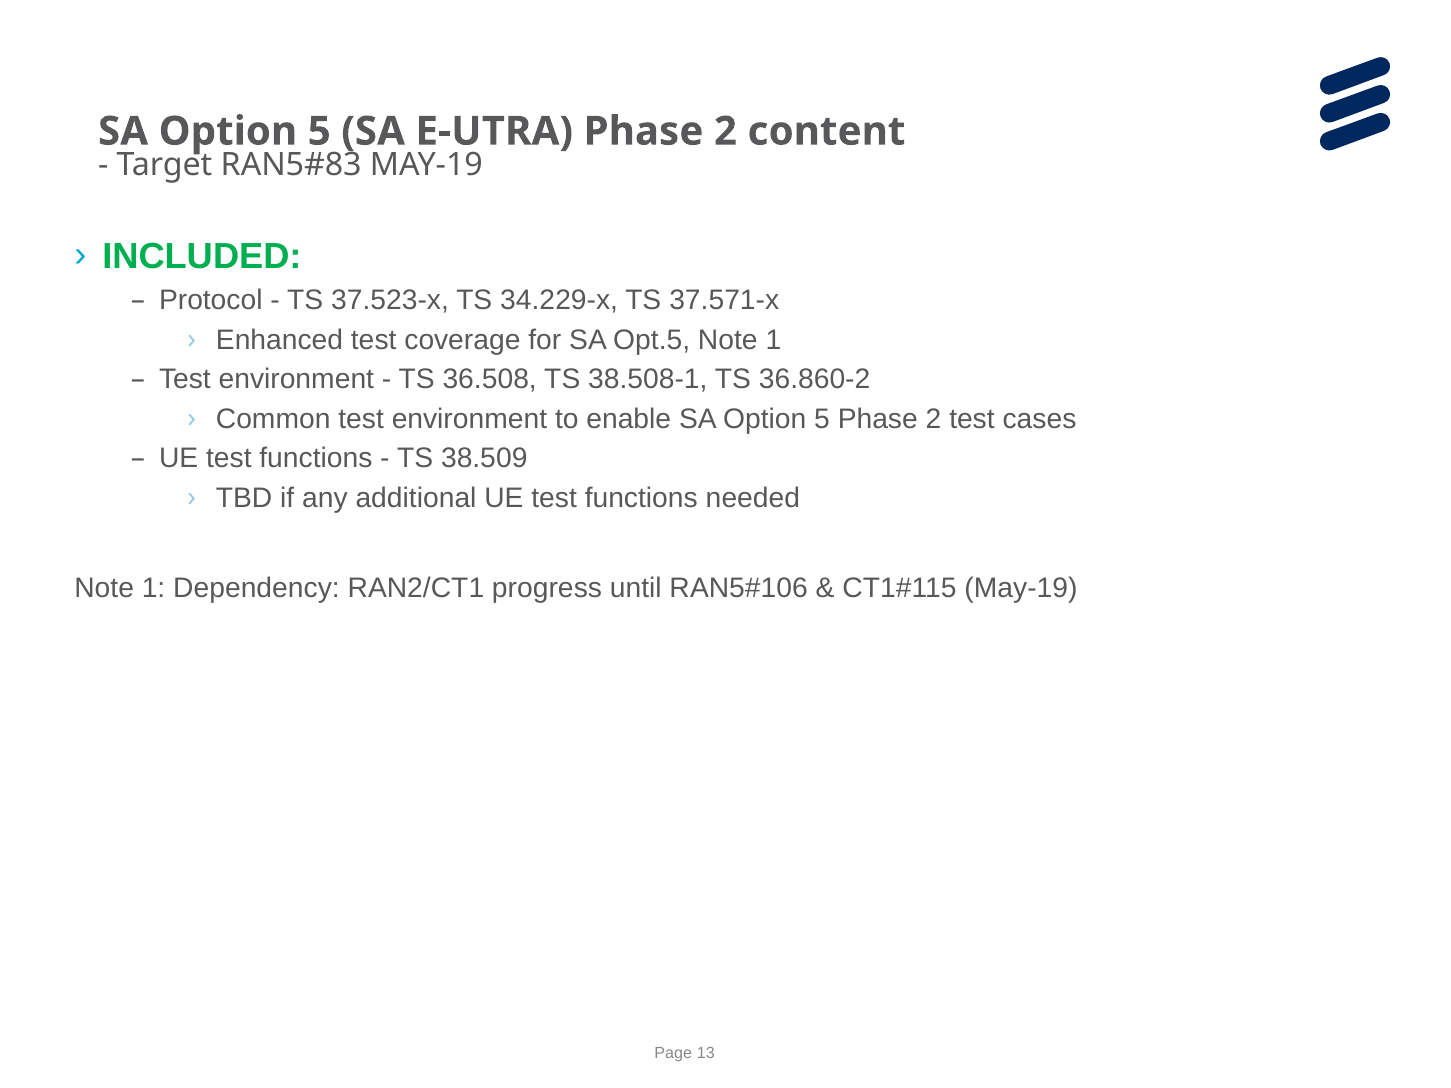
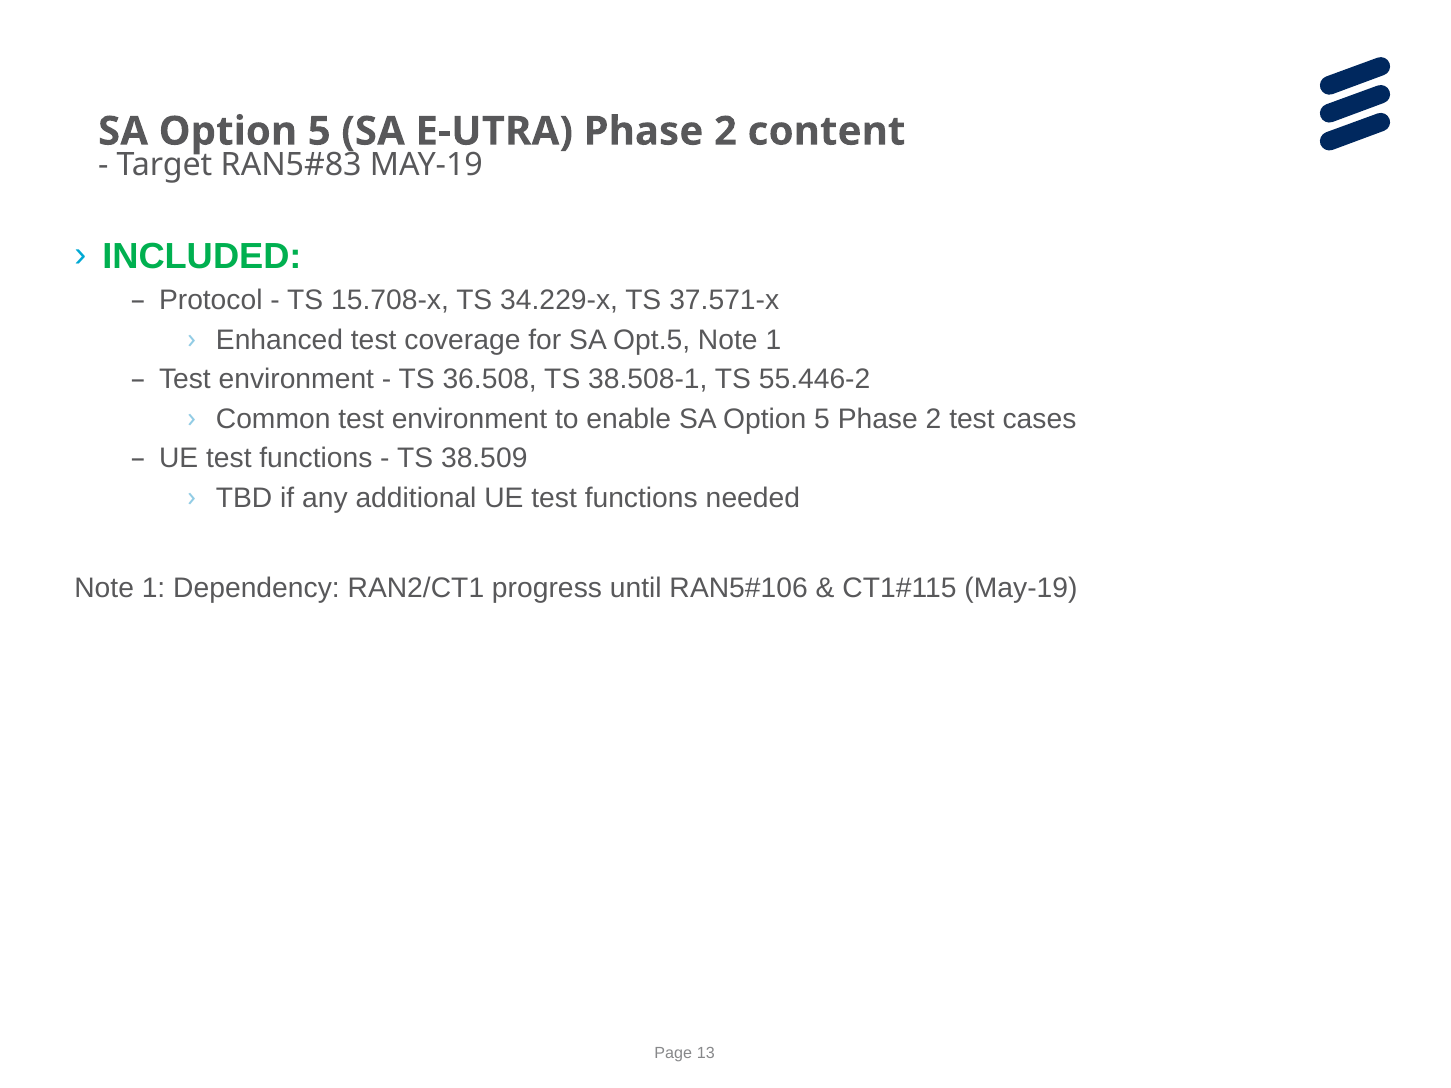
37.523-x: 37.523-x -> 15.708-x
36.860-2: 36.860-2 -> 55.446-2
